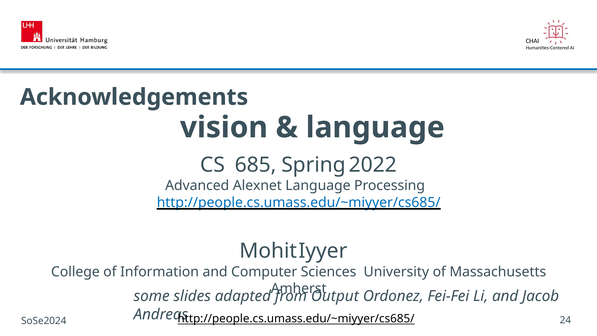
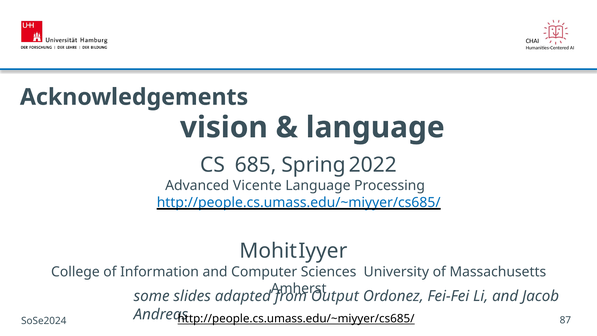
Alexnet: Alexnet -> Vicente
24: 24 -> 87
